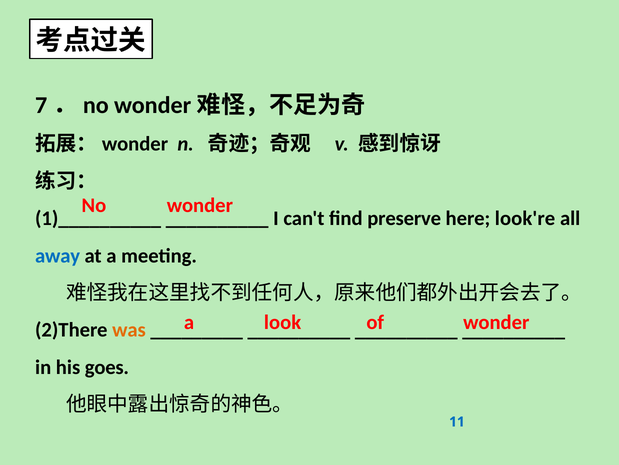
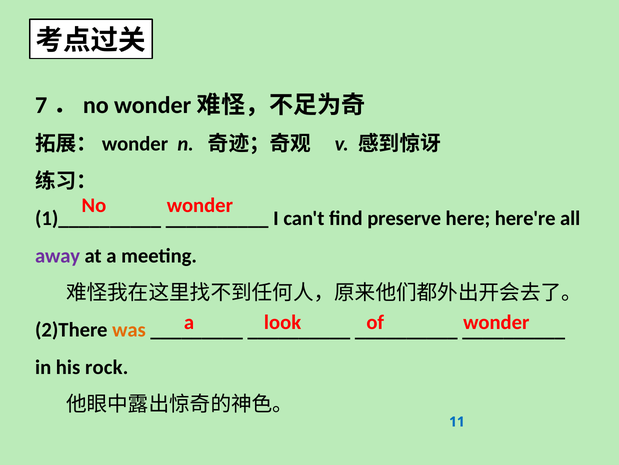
look're: look're -> here're
away colour: blue -> purple
goes: goes -> rock
